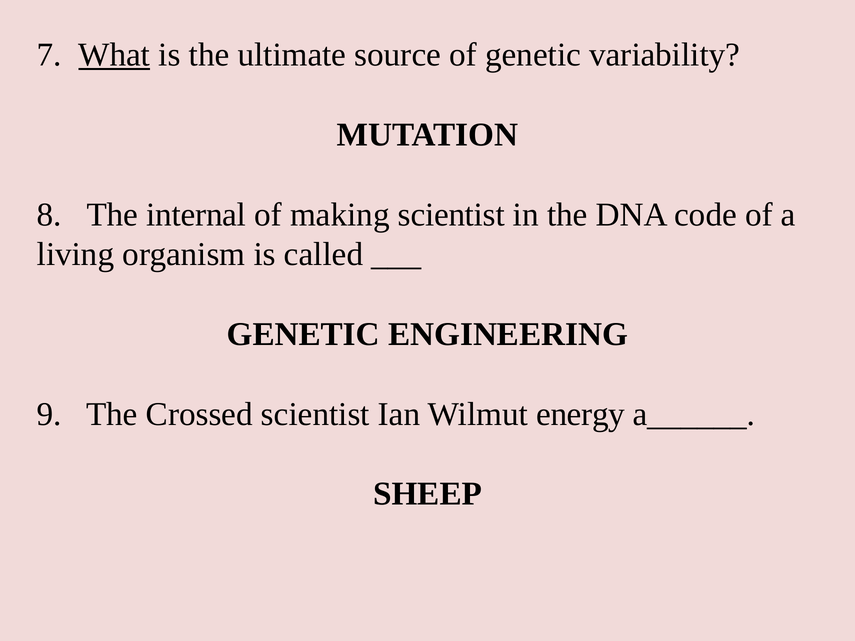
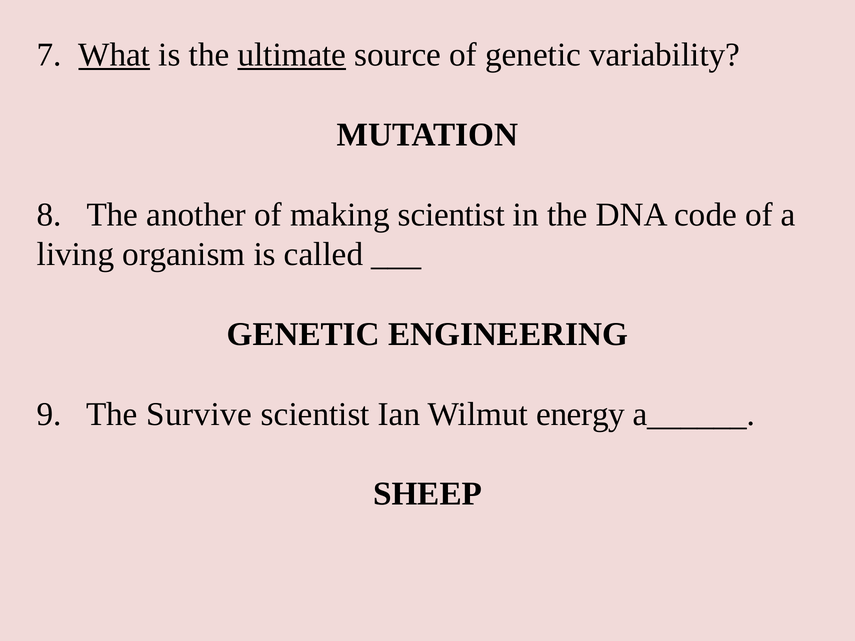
ultimate underline: none -> present
internal: internal -> another
Crossed: Crossed -> Survive
